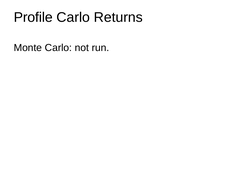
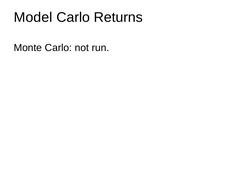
Profile: Profile -> Model
